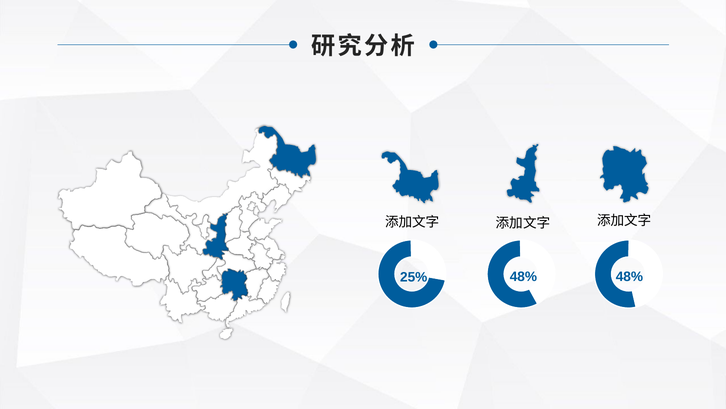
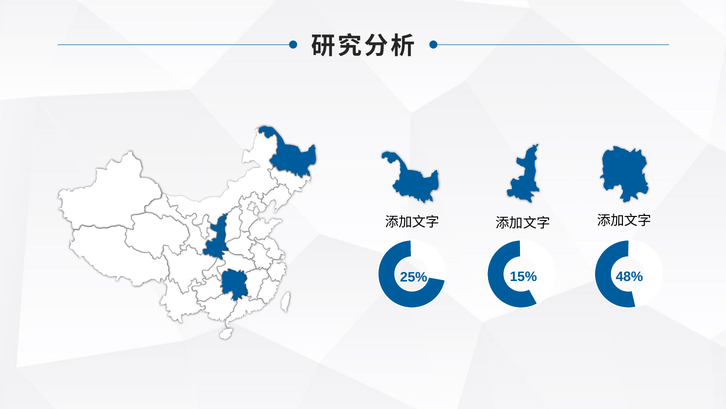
25% 48%: 48% -> 15%
